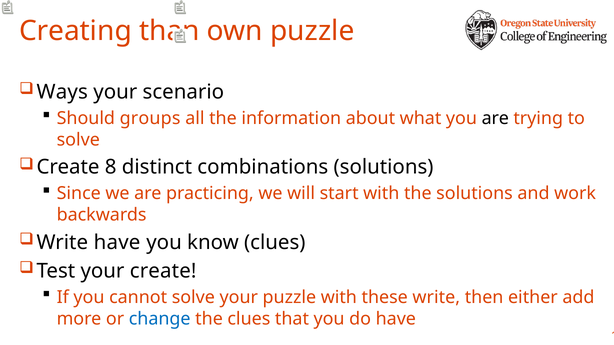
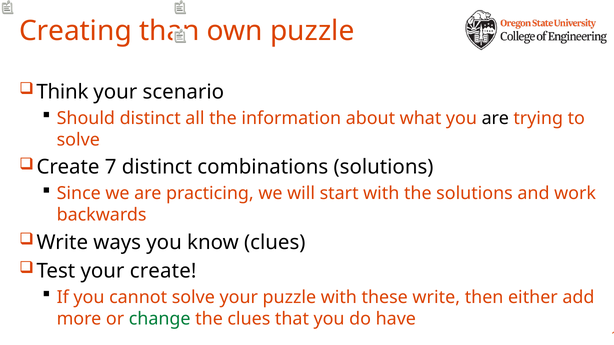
Ways: Ways -> Think
Should groups: groups -> distinct
8: 8 -> 7
Write have: have -> ways
change colour: blue -> green
